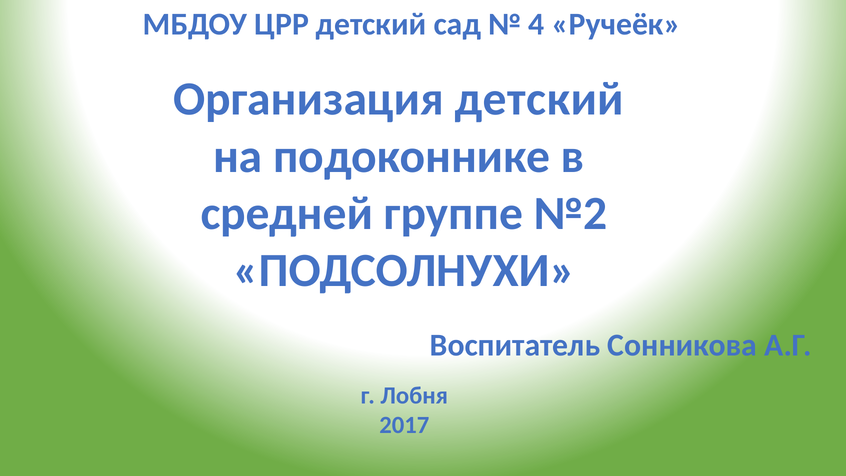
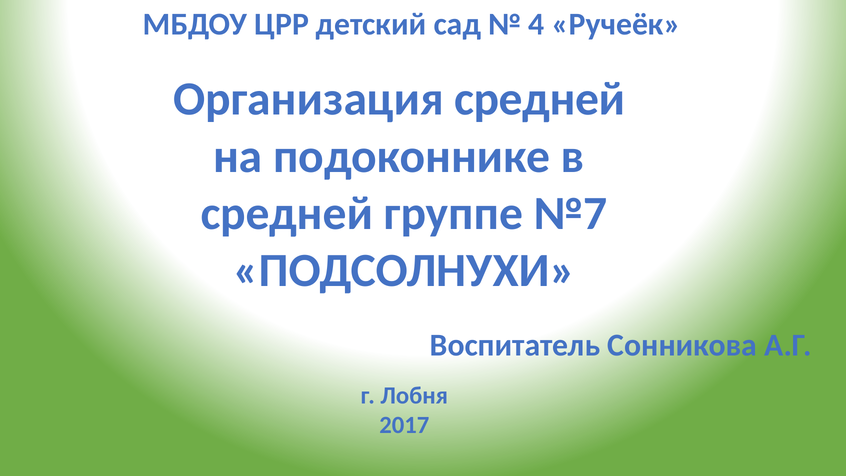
Организация детский: детский -> средней
№2: №2 -> №7
